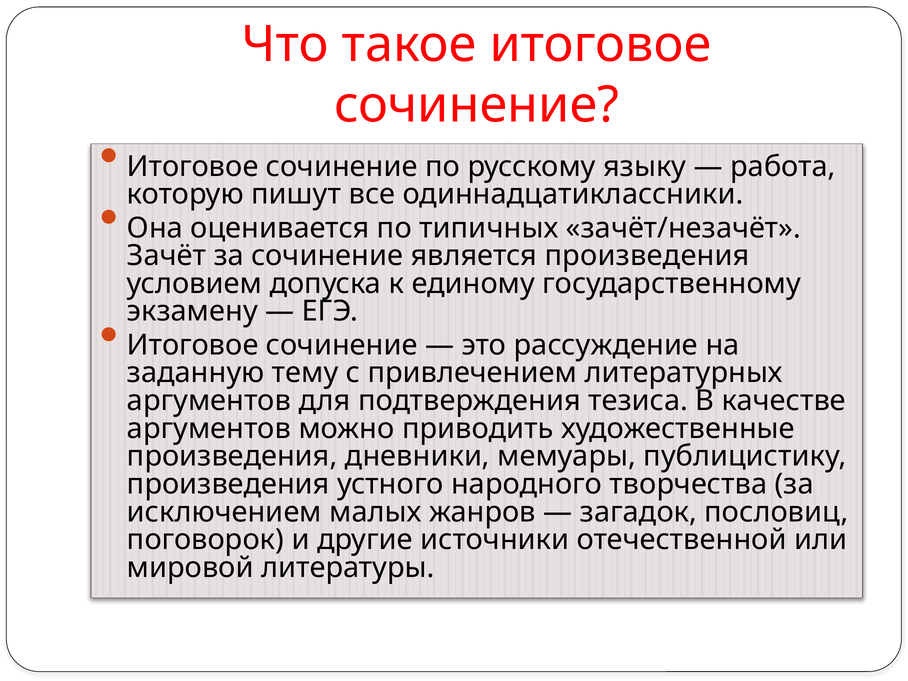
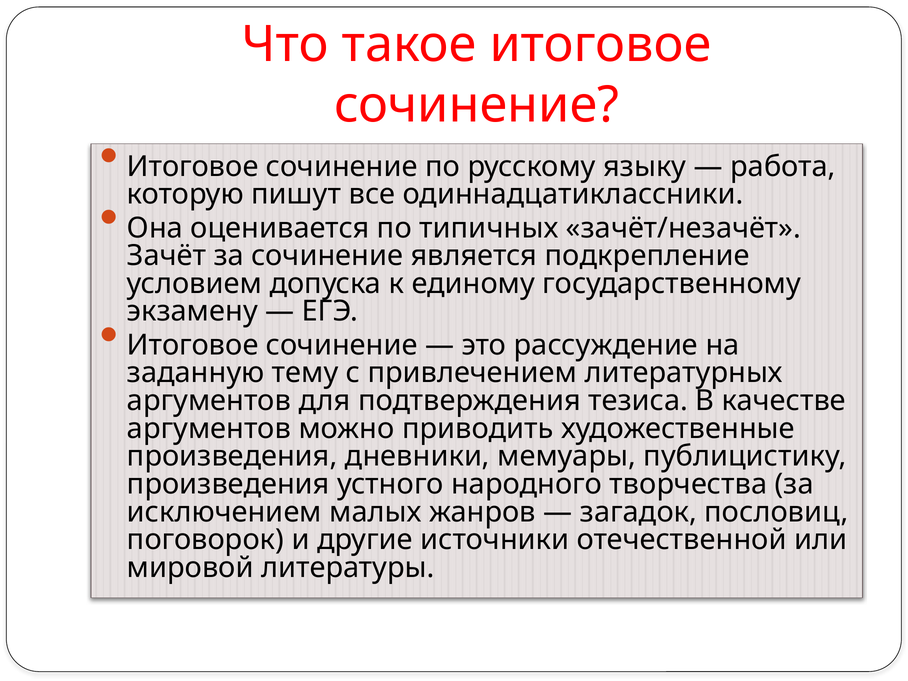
является произведения: произведения -> подкрепление
